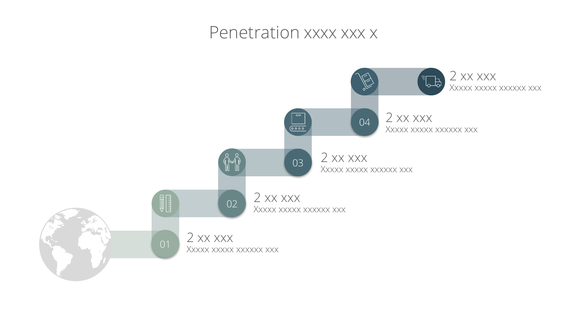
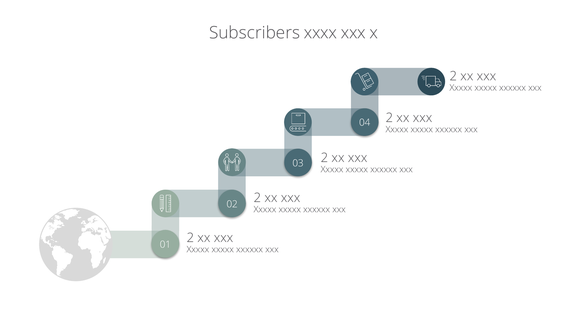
Penetration: Penetration -> Subscribers
